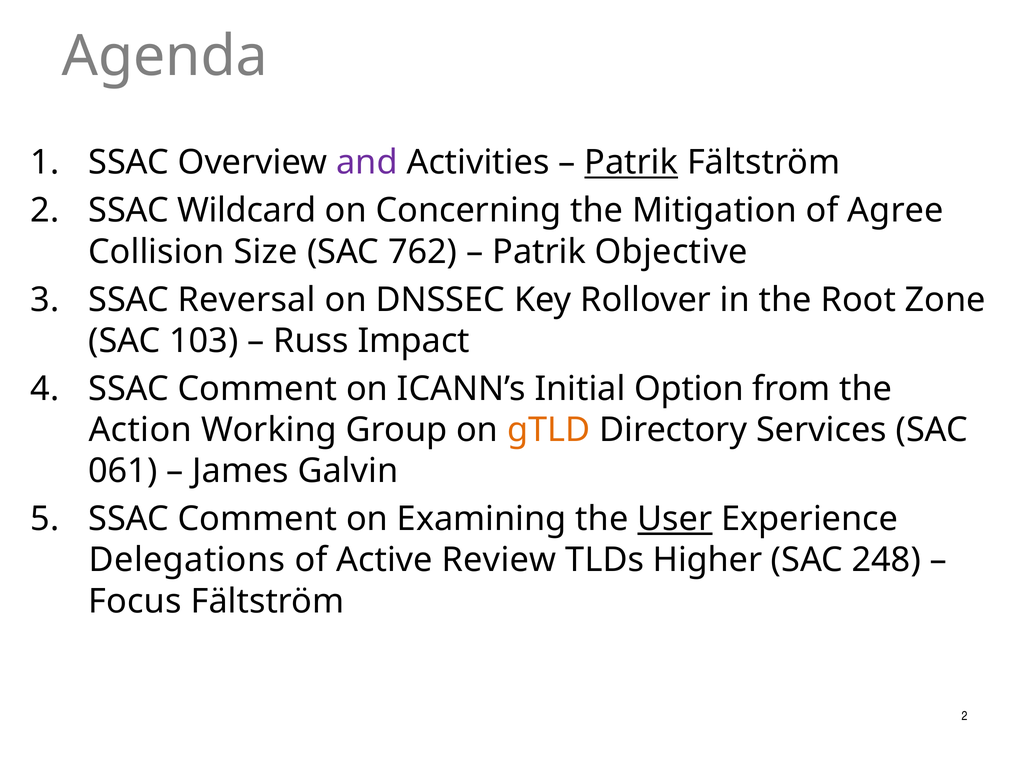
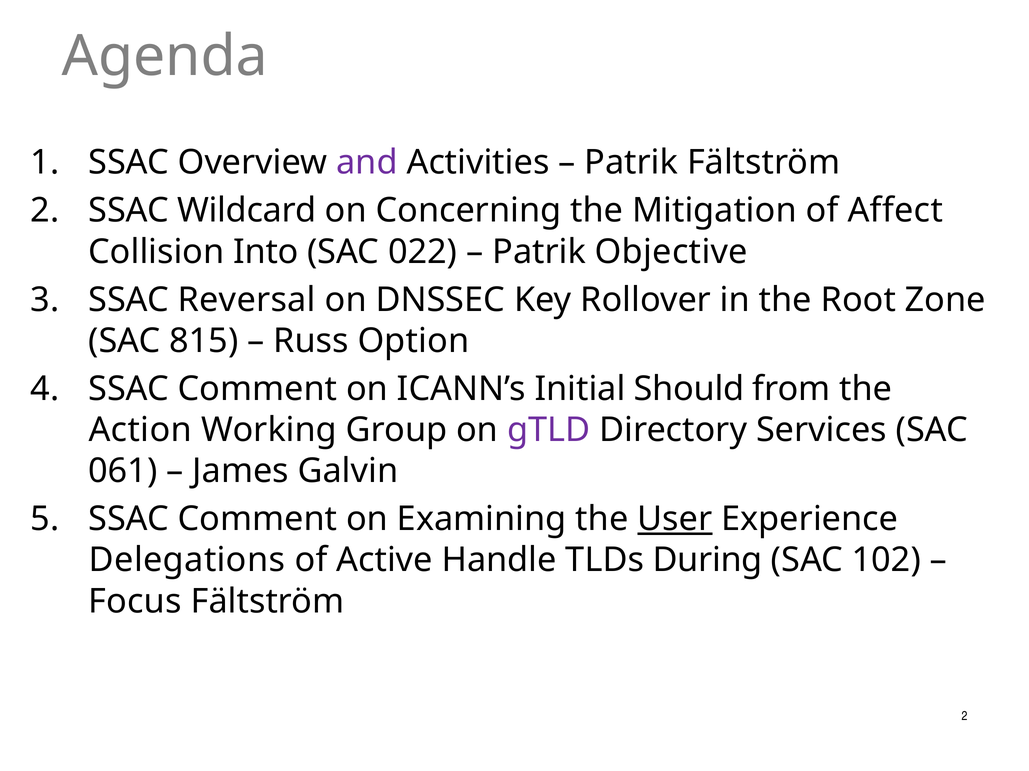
Patrik at (631, 163) underline: present -> none
Agree: Agree -> Affect
Size: Size -> Into
762: 762 -> 022
103: 103 -> 815
Impact: Impact -> Option
Option: Option -> Should
gTLD colour: orange -> purple
Review: Review -> Handle
Higher: Higher -> During
248: 248 -> 102
